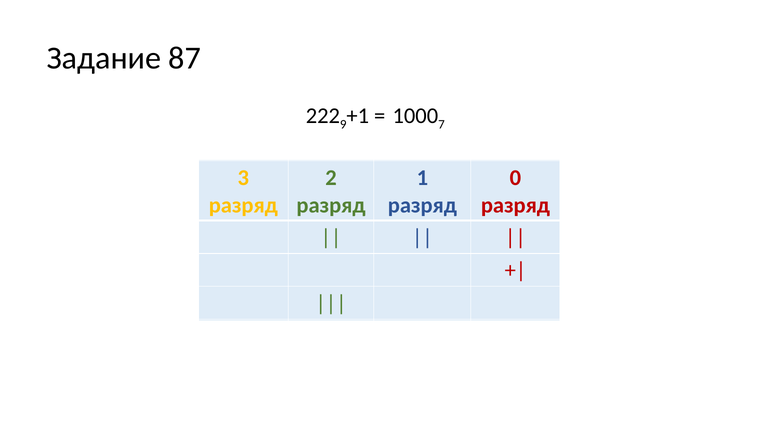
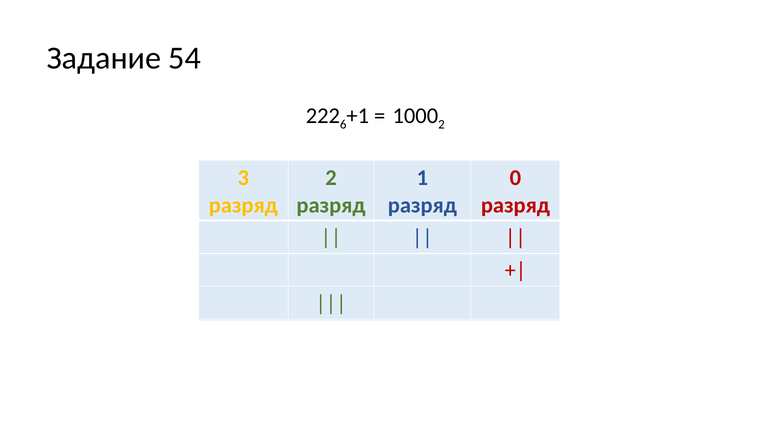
87: 87 -> 54
7 at (441, 125): 7 -> 2
9: 9 -> 6
